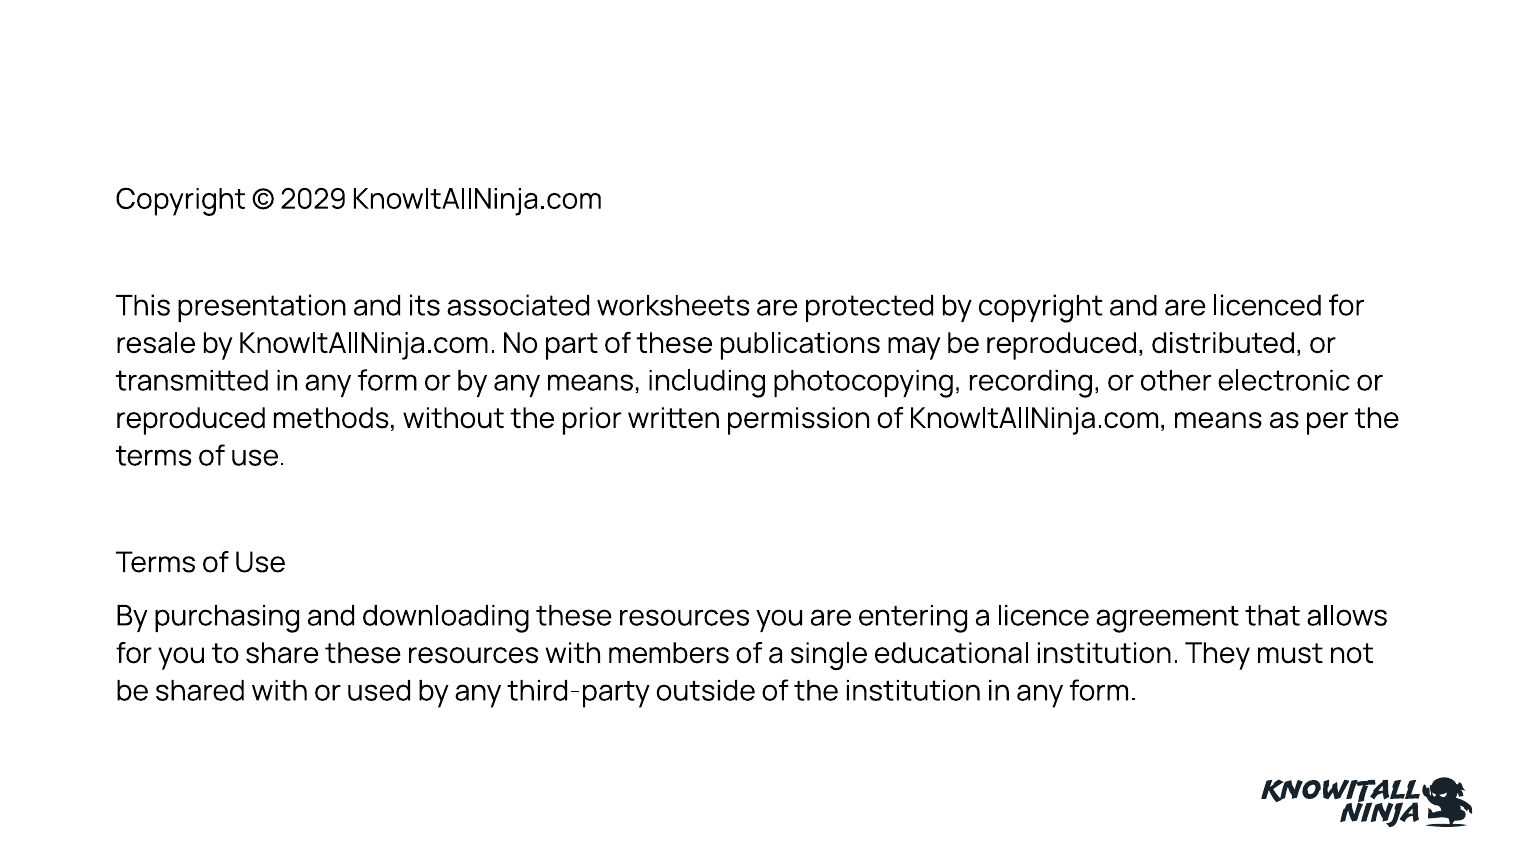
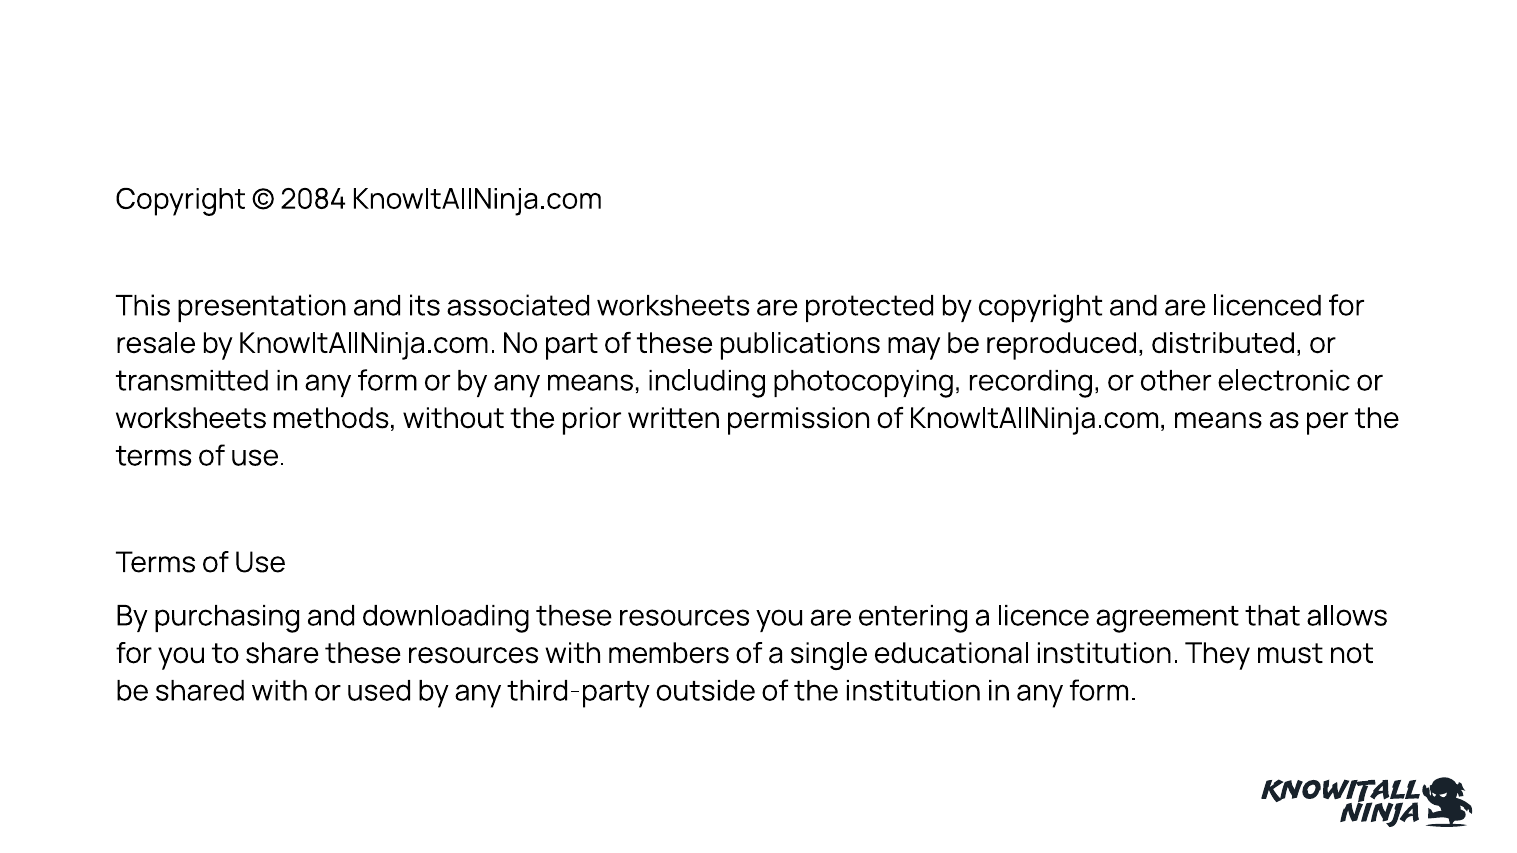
2029: 2029 -> 2084
reproduced at (191, 419): reproduced -> worksheets
